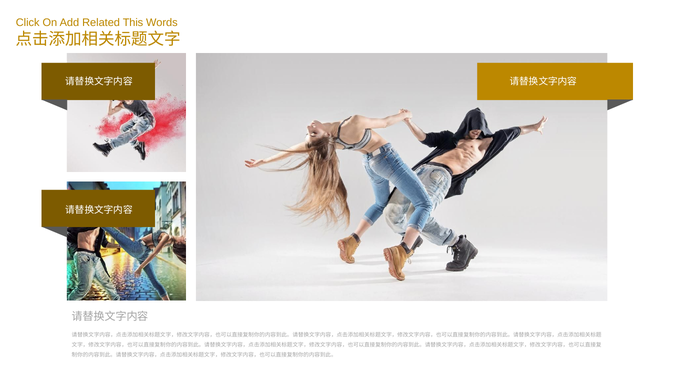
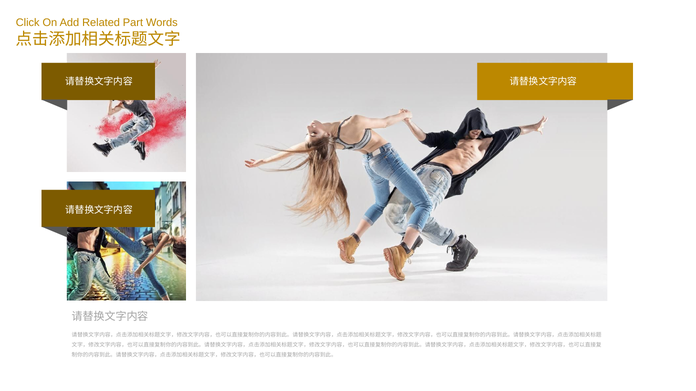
This: This -> Part
